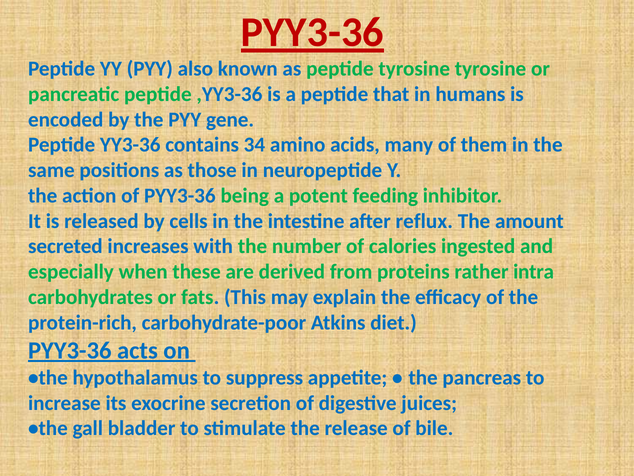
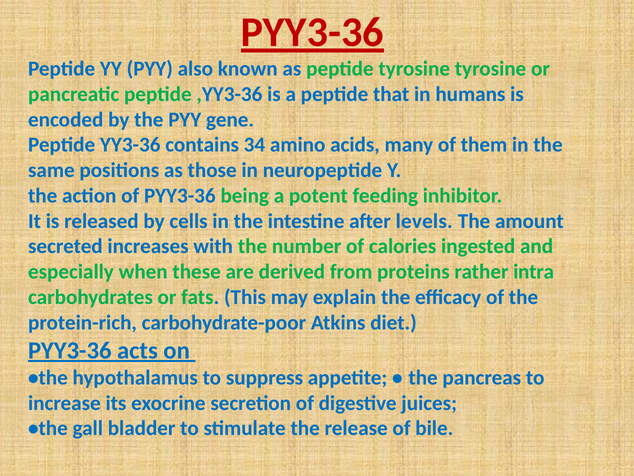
reflux: reflux -> levels
